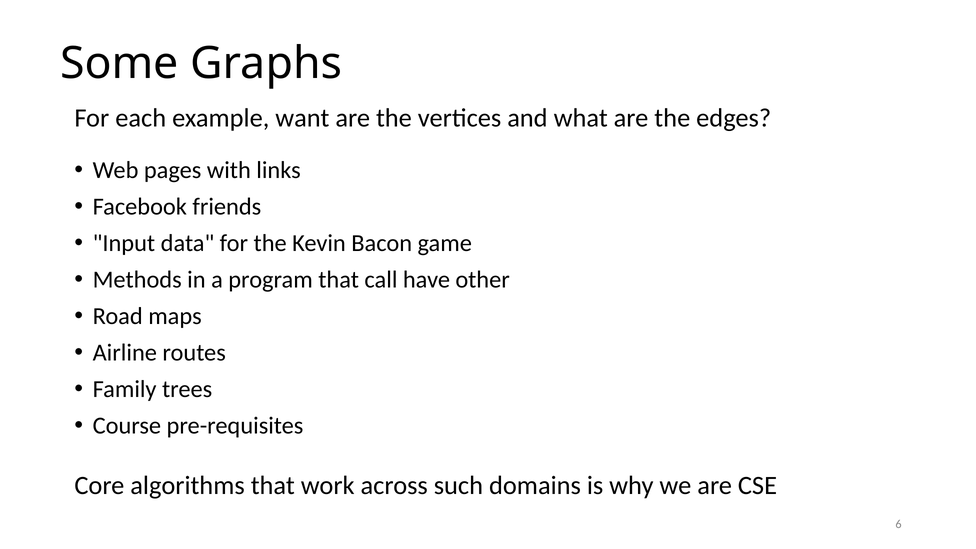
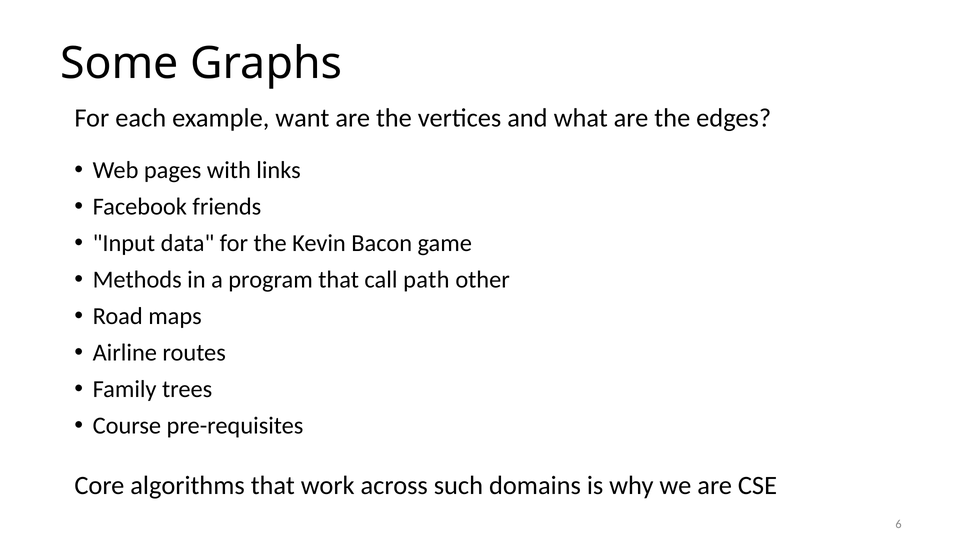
have: have -> path
